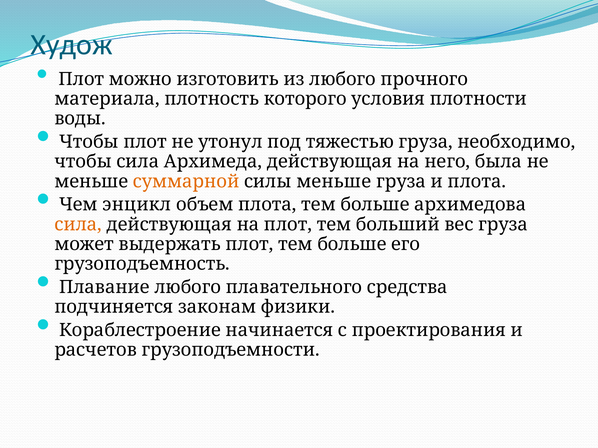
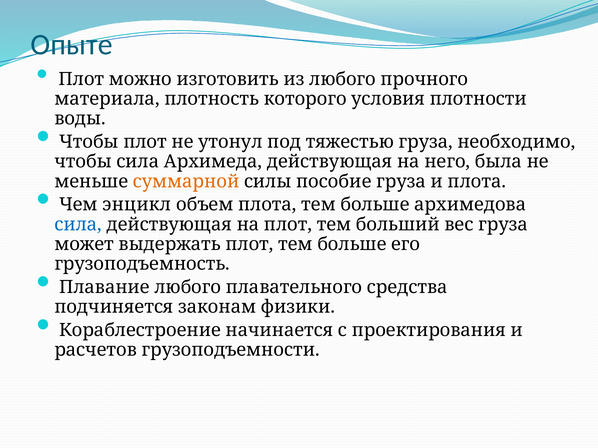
Худож: Худож -> Опыте
силы меньше: меньше -> пособие
сила at (78, 225) colour: orange -> blue
